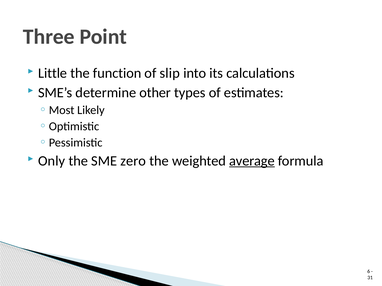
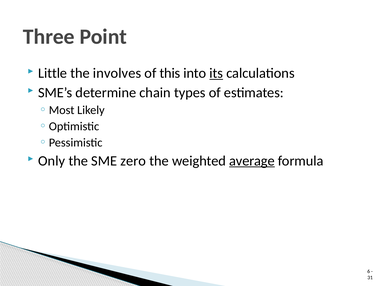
function: function -> involves
slip: slip -> this
its underline: none -> present
other: other -> chain
